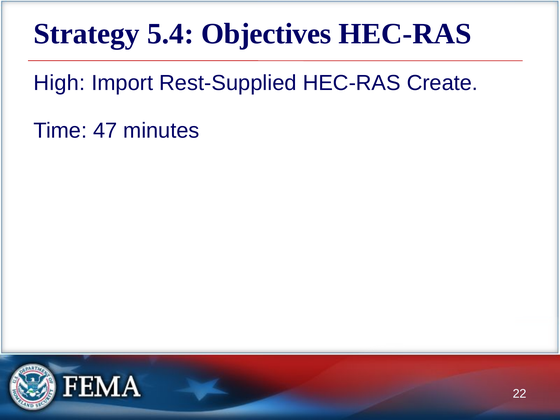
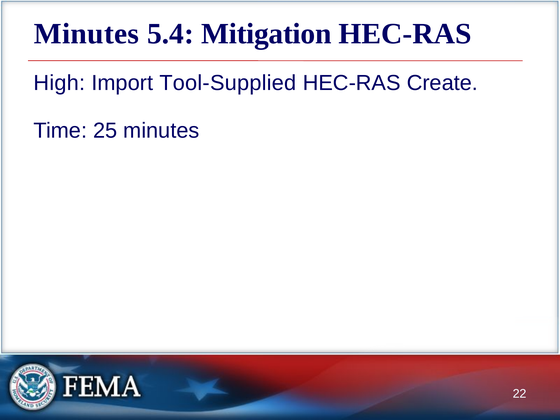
Strategy at (87, 34): Strategy -> Minutes
Objectives: Objectives -> Mitigation
Rest-Supplied: Rest-Supplied -> Tool-Supplied
47: 47 -> 25
